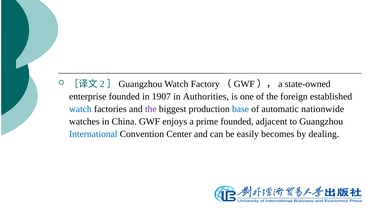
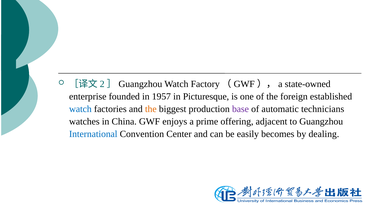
1907: 1907 -> 1957
Authorities: Authorities -> Picturesque
the at (151, 109) colour: purple -> orange
base colour: blue -> purple
nationwide: nationwide -> technicians
prime founded: founded -> offering
